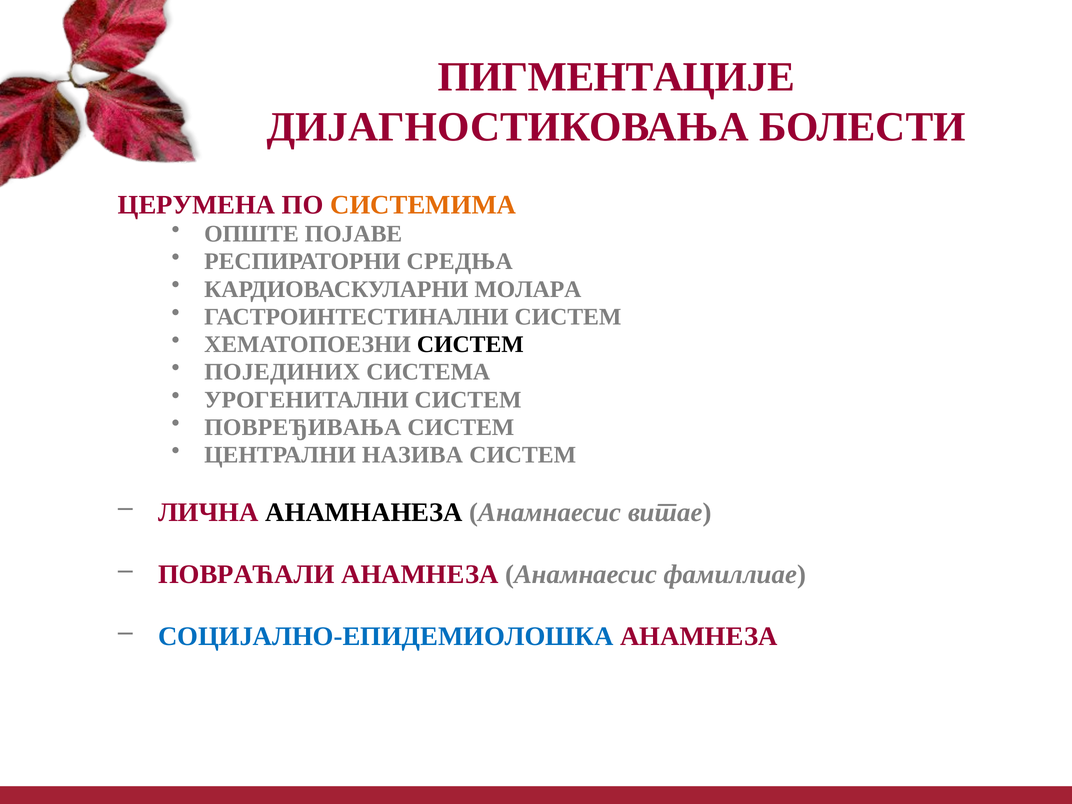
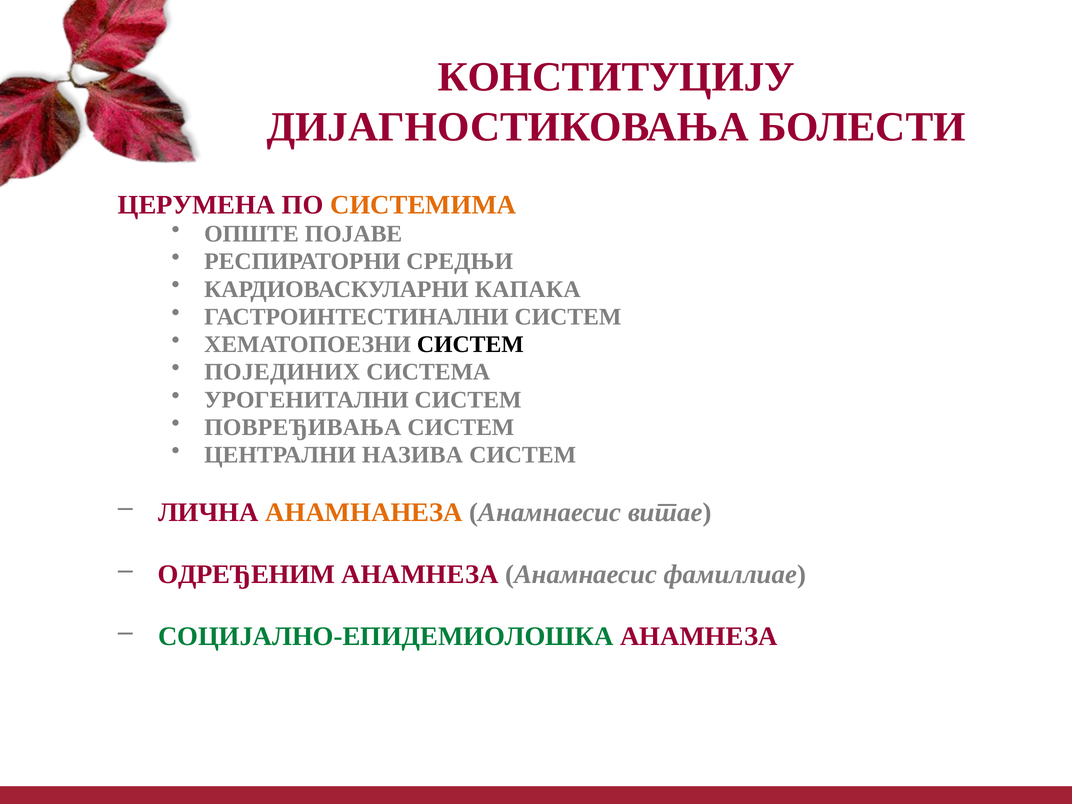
ПИГМЕНТАЦИЈЕ: ПИГМЕНТАЦИЈЕ -> КОНСТИТУЦИЈУ
СРЕДЊА: СРЕДЊА -> СРЕДЊИ
МОЛАРА: МОЛАРА -> КАПАКА
АНАМНАНЕЗА colour: black -> orange
ПОВРАЋАЛИ: ПОВРАЋАЛИ -> ОДРЕЂЕНИМ
СОЦИЈАЛНО-ЕПИДЕМИОЛОШКА colour: blue -> green
